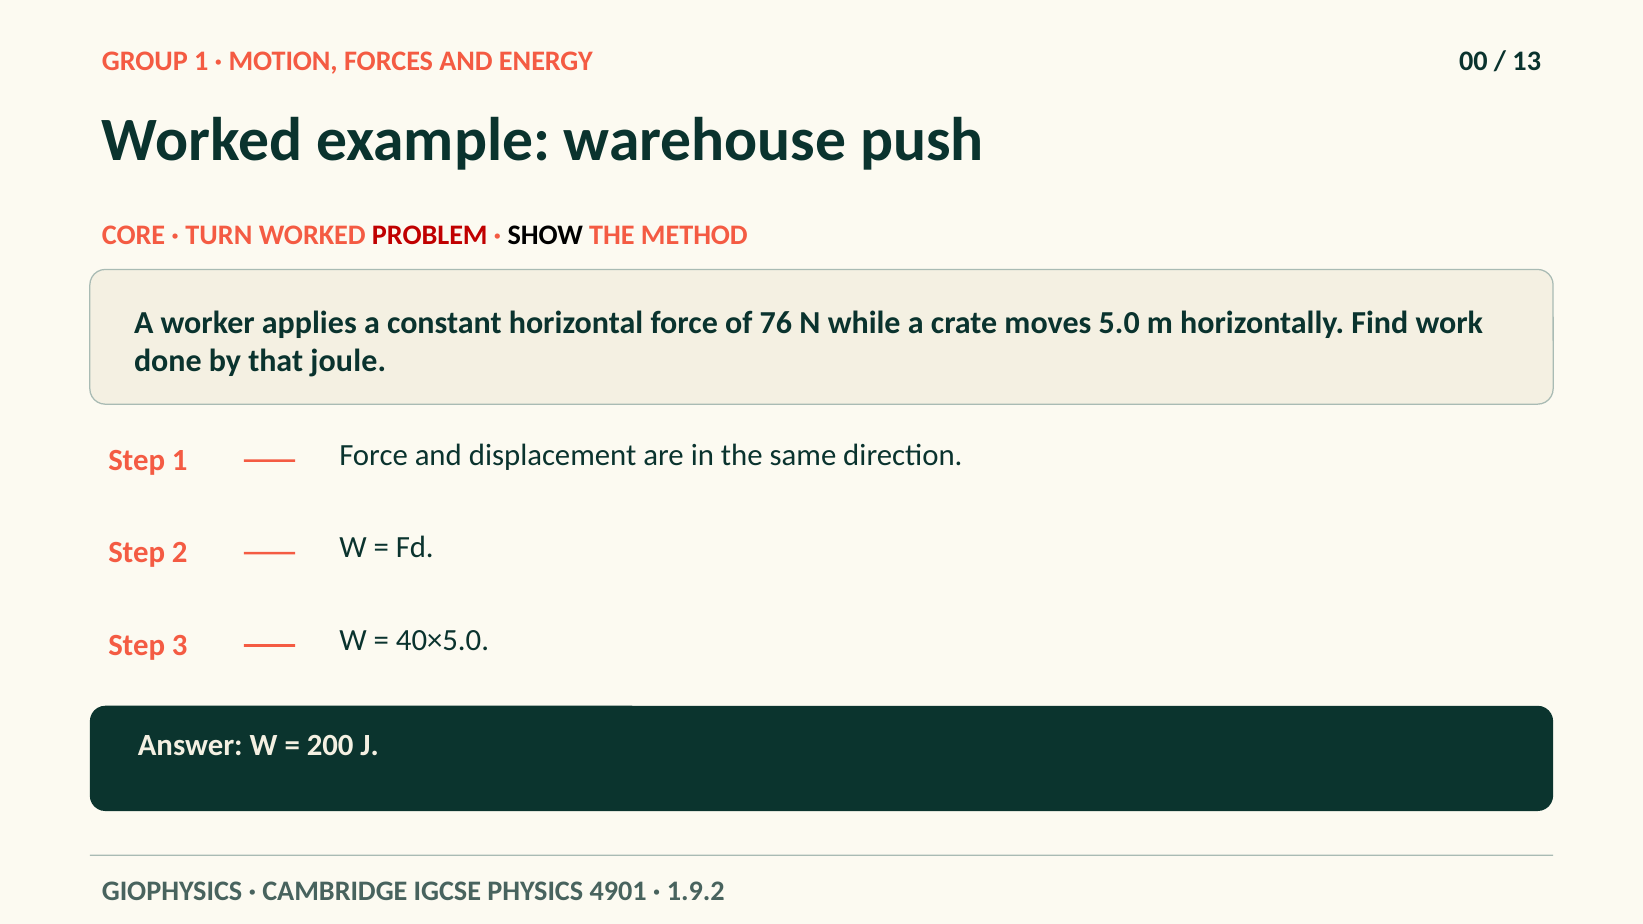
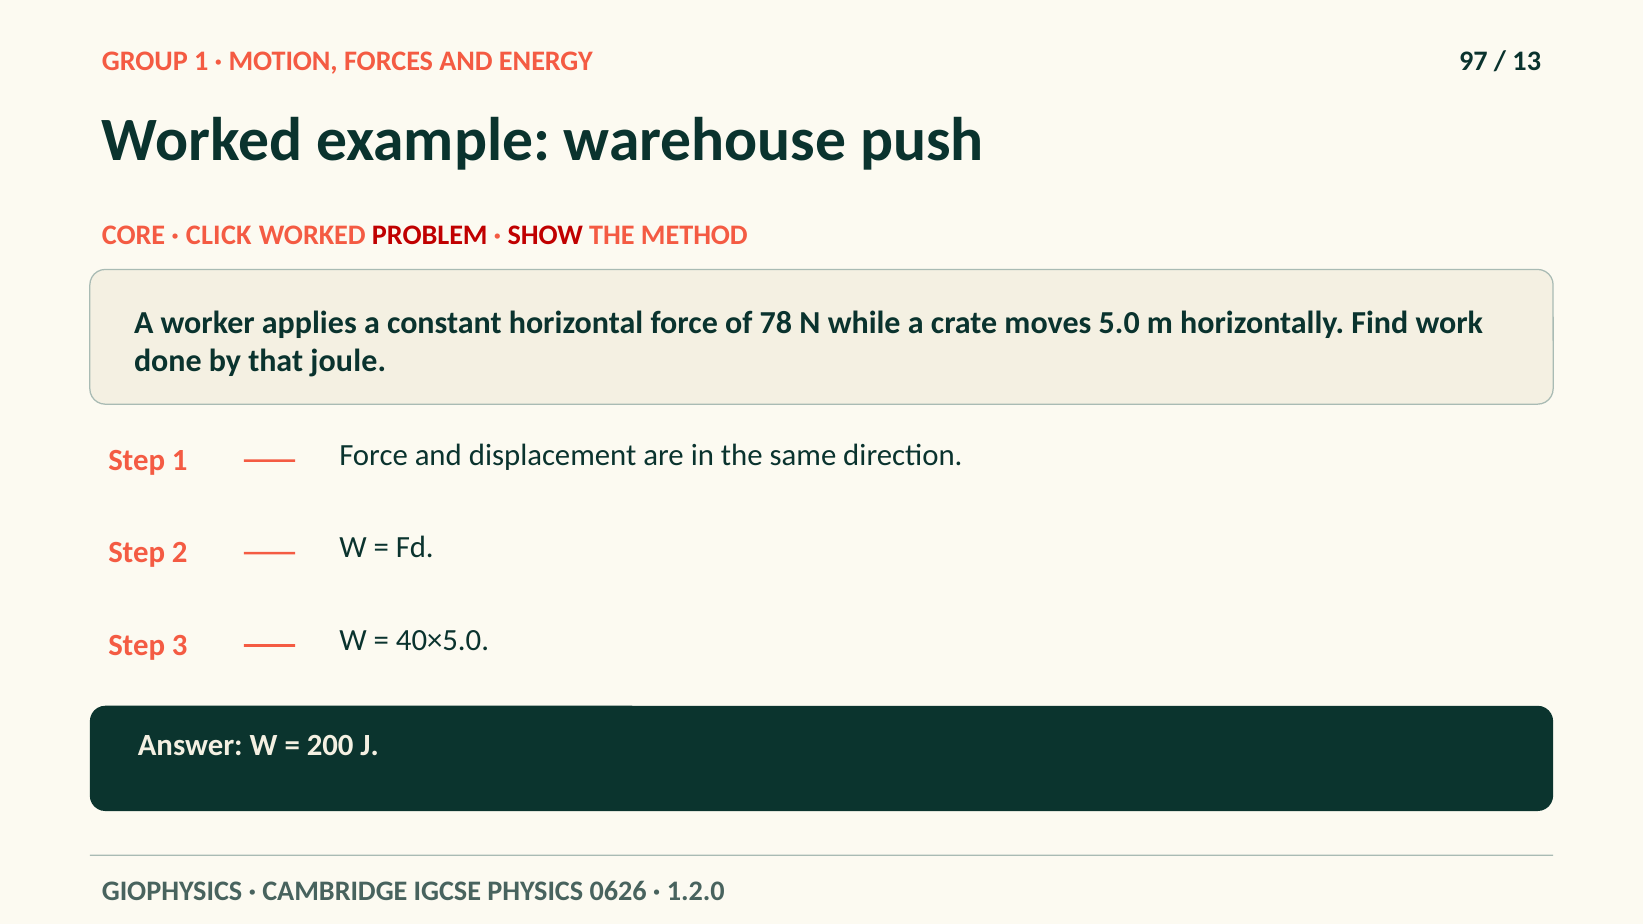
00: 00 -> 97
TURN: TURN -> CLICK
SHOW colour: black -> red
76: 76 -> 78
4901: 4901 -> 0626
1.9.2: 1.9.2 -> 1.2.0
